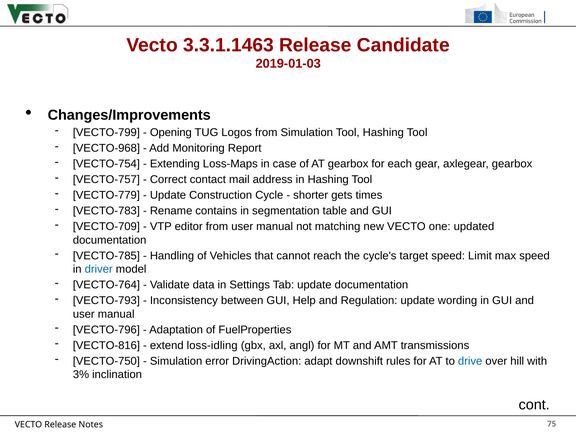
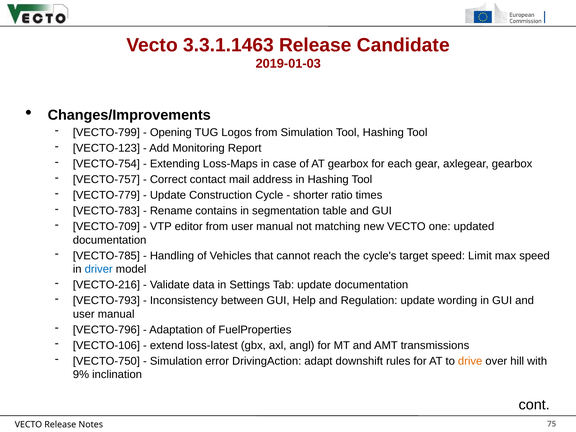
VECTO-968: VECTO-968 -> VECTO-123
gets: gets -> ratio
VECTO-764: VECTO-764 -> VECTO-216
VECTO-816: VECTO-816 -> VECTO-106
loss-idling: loss-idling -> loss-latest
drive colour: blue -> orange
3%: 3% -> 9%
